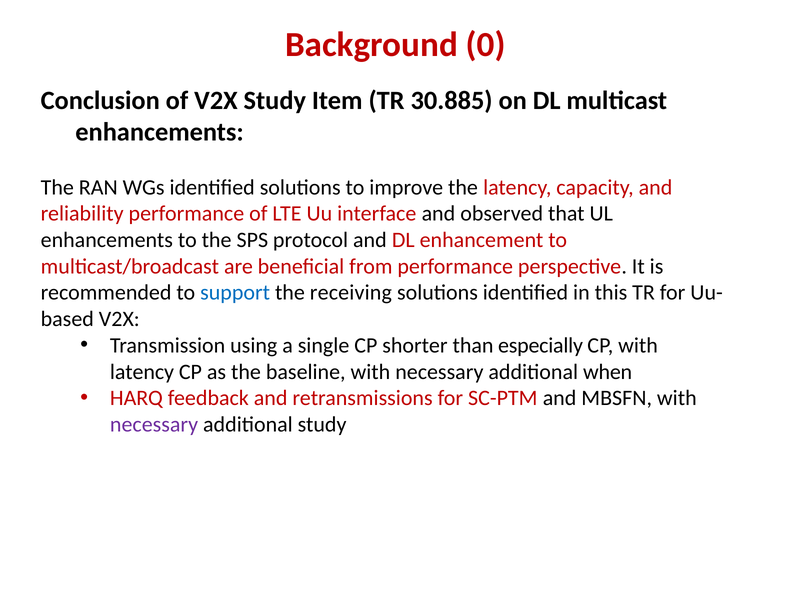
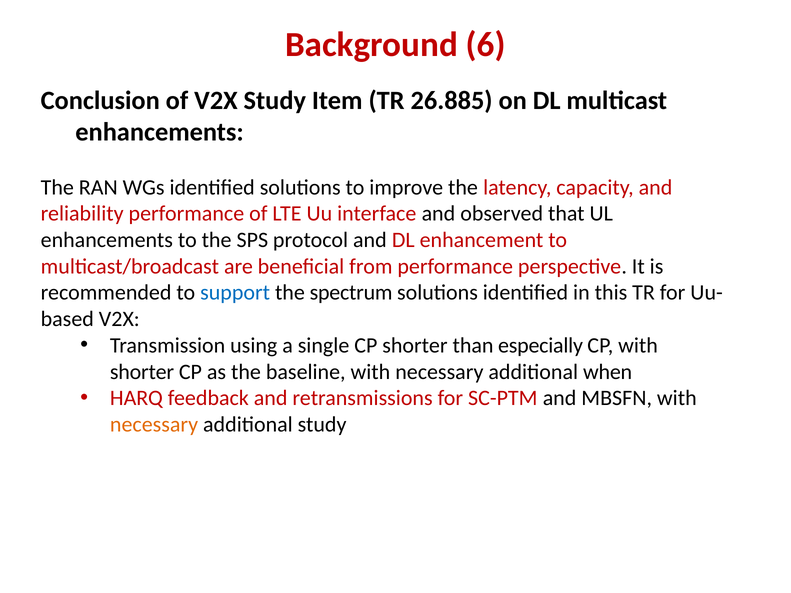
0: 0 -> 6
30.885: 30.885 -> 26.885
receiving: receiving -> spectrum
latency at (142, 372): latency -> shorter
necessary at (154, 425) colour: purple -> orange
